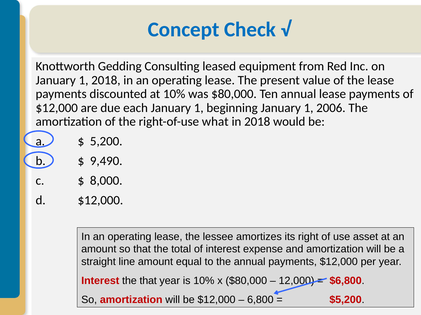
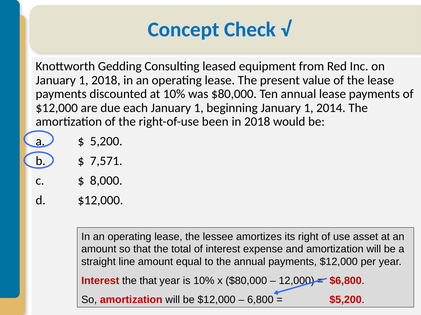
2006: 2006 -> 2014
what: what -> been
9,490: 9,490 -> 7,571
